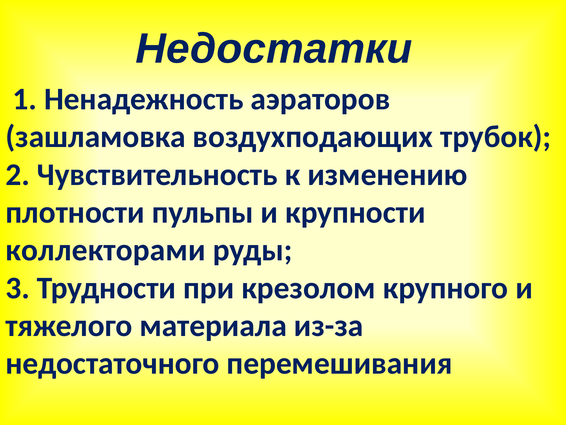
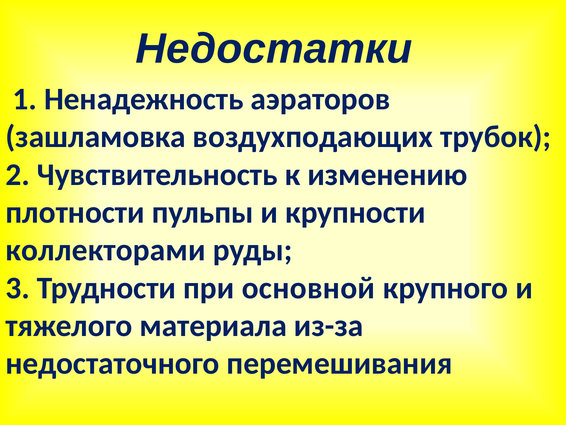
крезолом: крезолом -> основной
